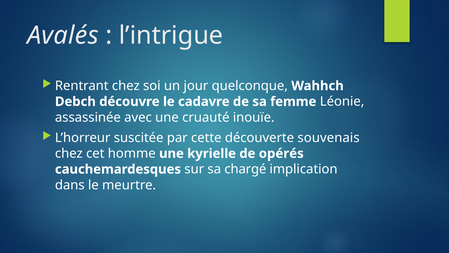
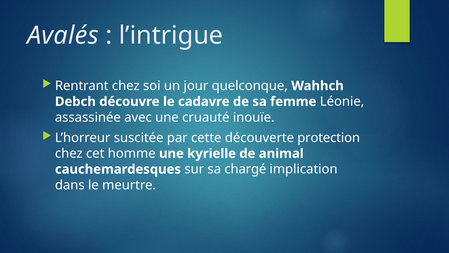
souvenais: souvenais -> protection
opérés: opérés -> animal
